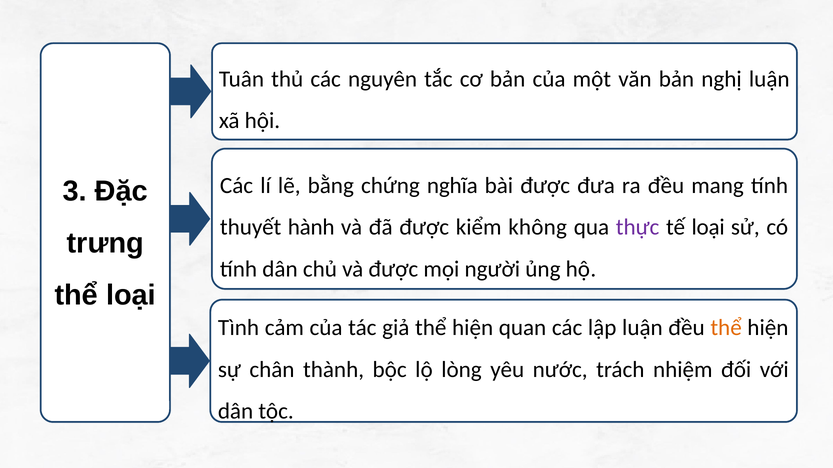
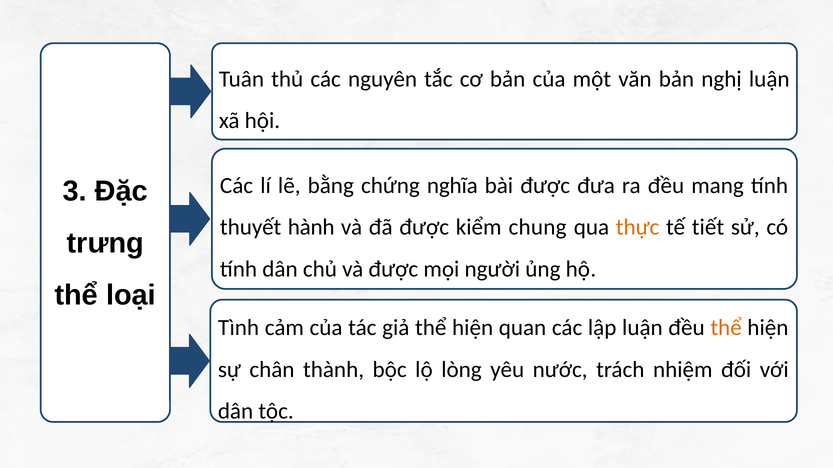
không: không -> chung
thực colour: purple -> orange
tế loại: loại -> tiết
